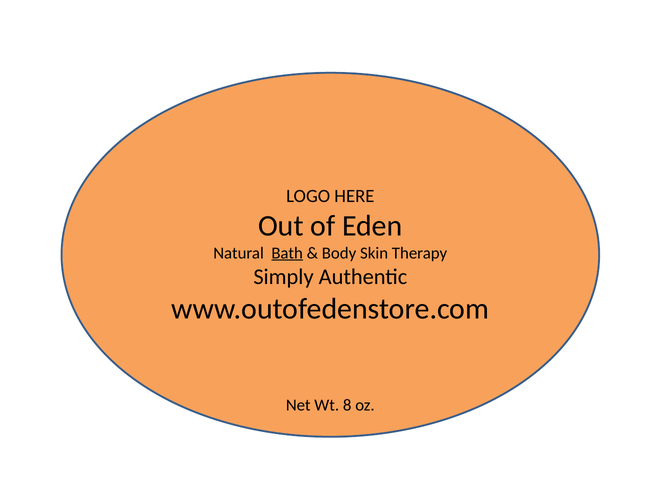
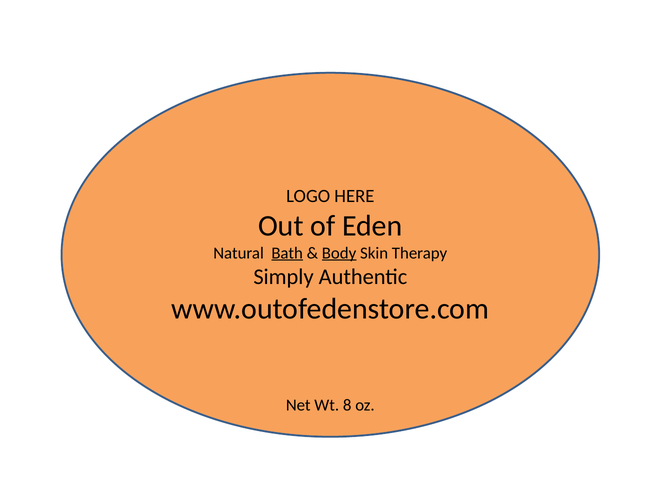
Body underline: none -> present
